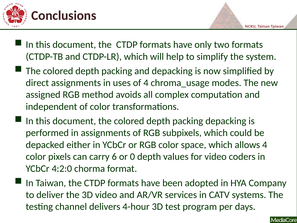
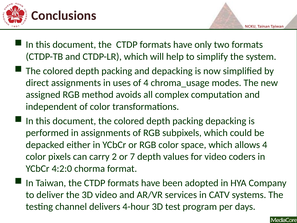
6: 6 -> 2
0: 0 -> 7
